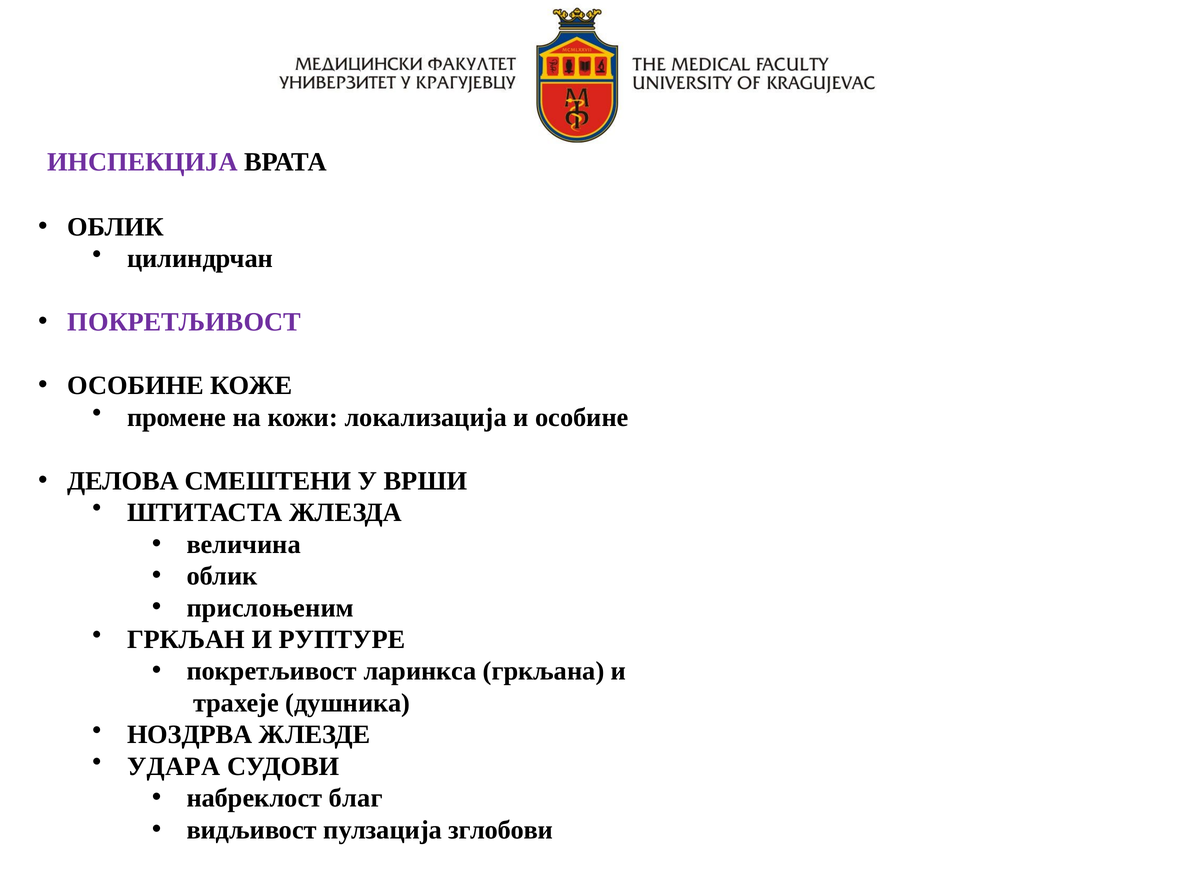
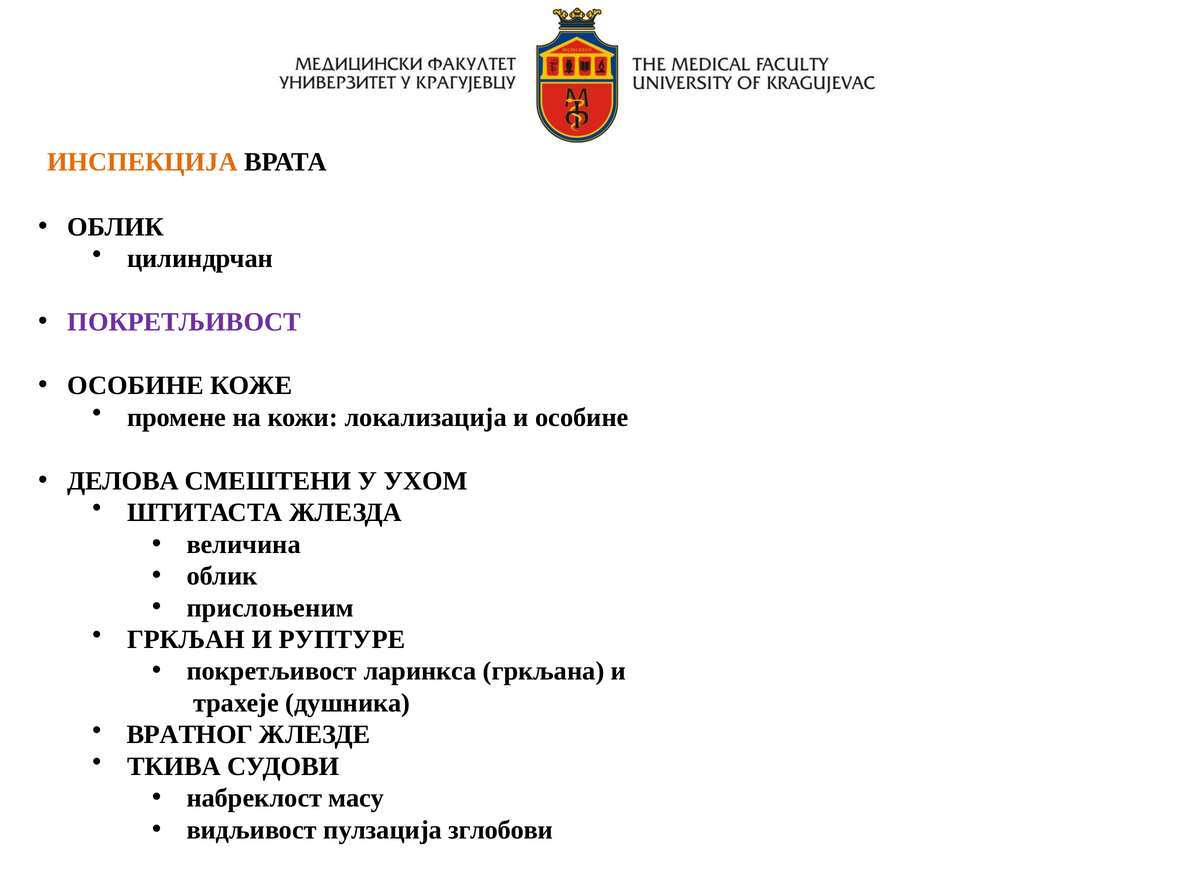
ИНСПЕКЦИЈА colour: purple -> orange
ВРШИ: ВРШИ -> УХОМ
НОЗДРВА: НОЗДРВА -> ВРАТНОГ
УДАРА: УДАРА -> ТКИВА
благ: благ -> масу
